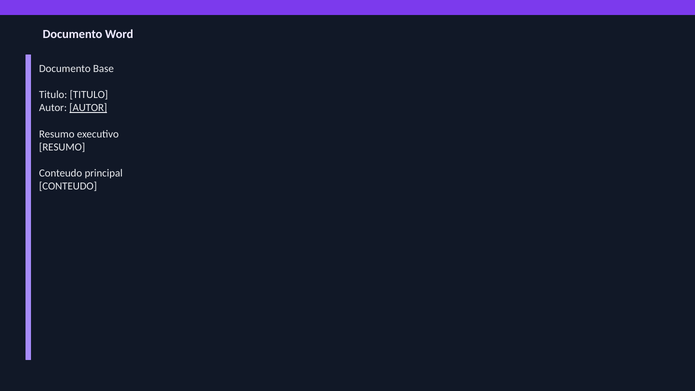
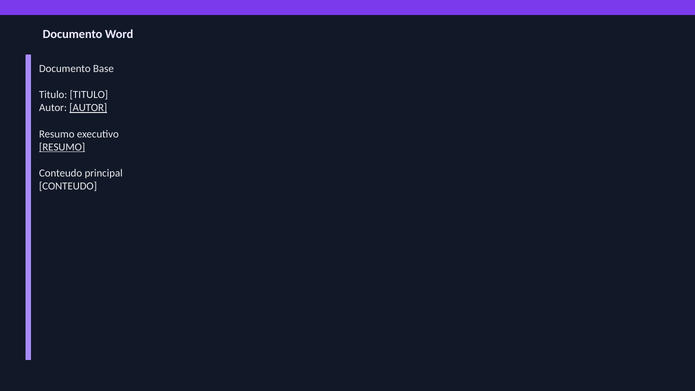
RESUMO at (62, 147) underline: none -> present
